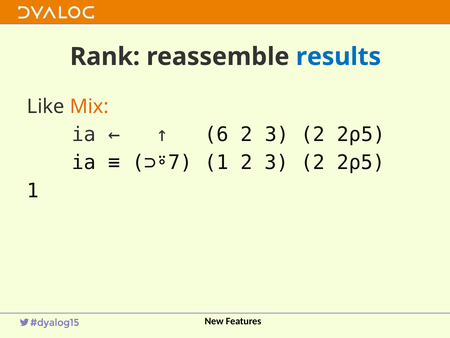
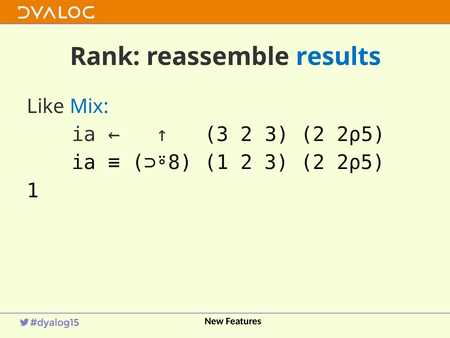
Mix colour: orange -> blue
6 at (217, 134): 6 -> 3
⊃⍤7: ⊃⍤7 -> ⊃⍤8
